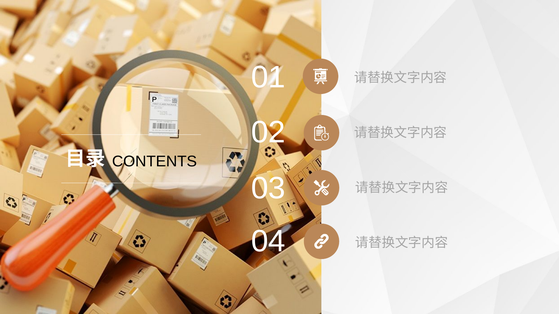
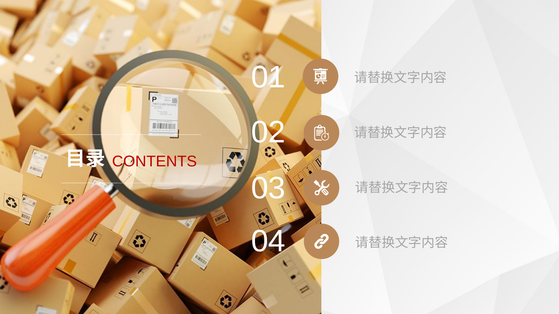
CONTENTS colour: black -> red
